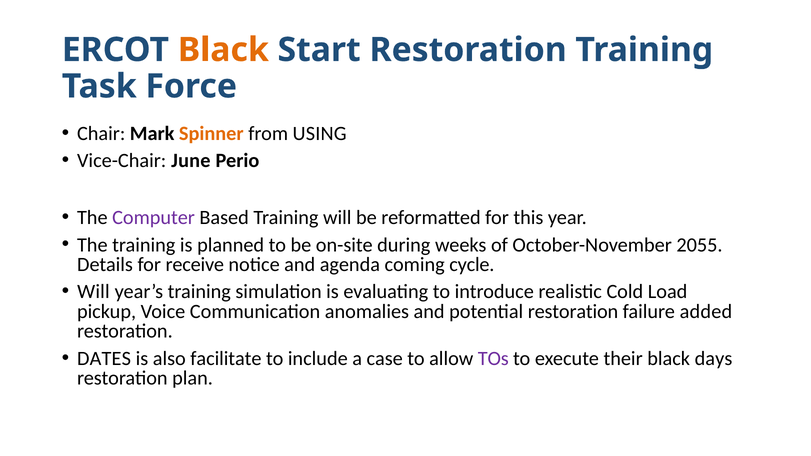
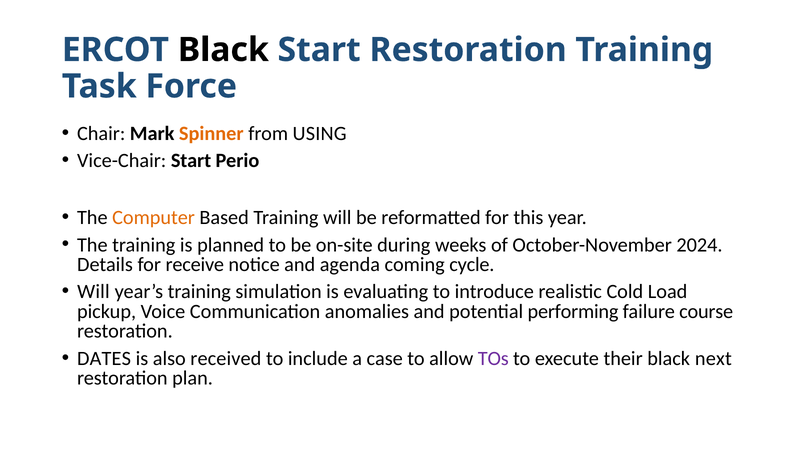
Black at (223, 50) colour: orange -> black
Vice-Chair June: June -> Start
Computer colour: purple -> orange
2055: 2055 -> 2024
potential restoration: restoration -> performing
added: added -> course
facilitate: facilitate -> received
days: days -> next
